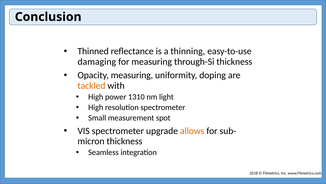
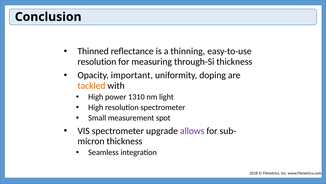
damaging at (97, 61): damaging -> resolution
Opacity measuring: measuring -> important
allows colour: orange -> purple
